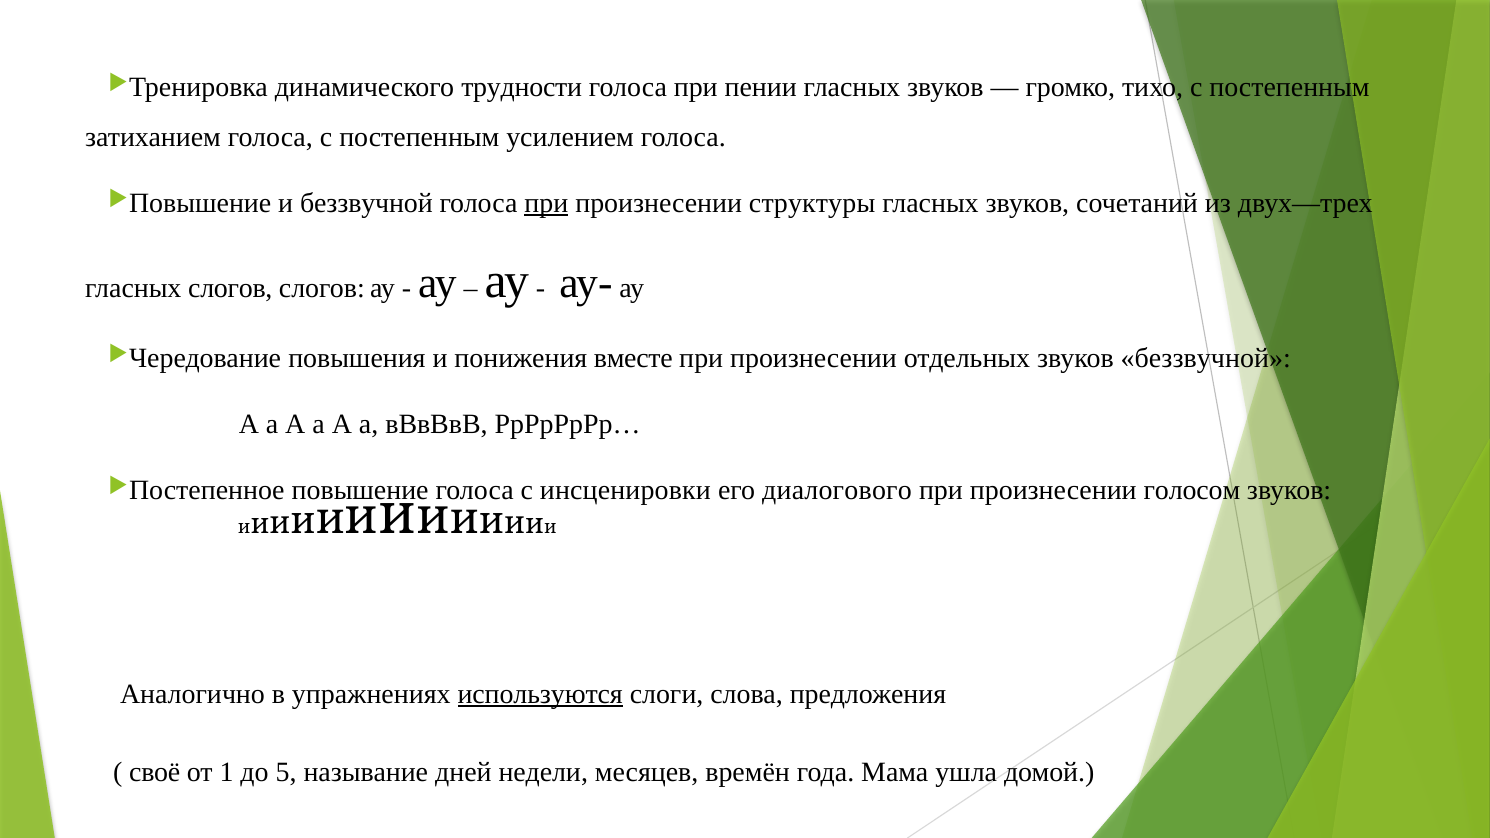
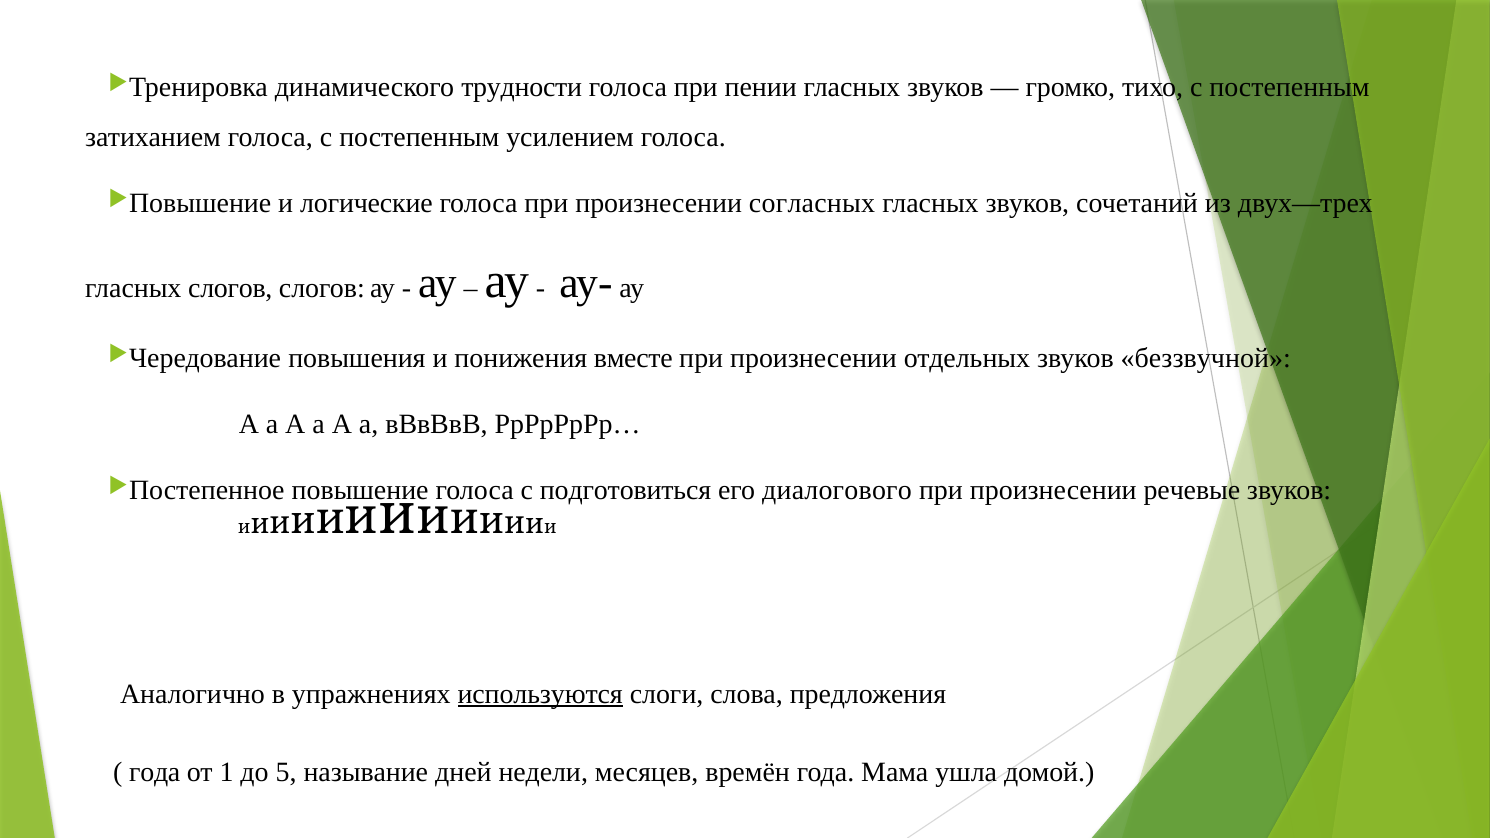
и беззвучной: беззвучной -> логические
при at (546, 203) underline: present -> none
структуры: структуры -> согласных
инсценировки: инсценировки -> подготовиться
голосом: голосом -> речевые
своё at (155, 772): своё -> года
